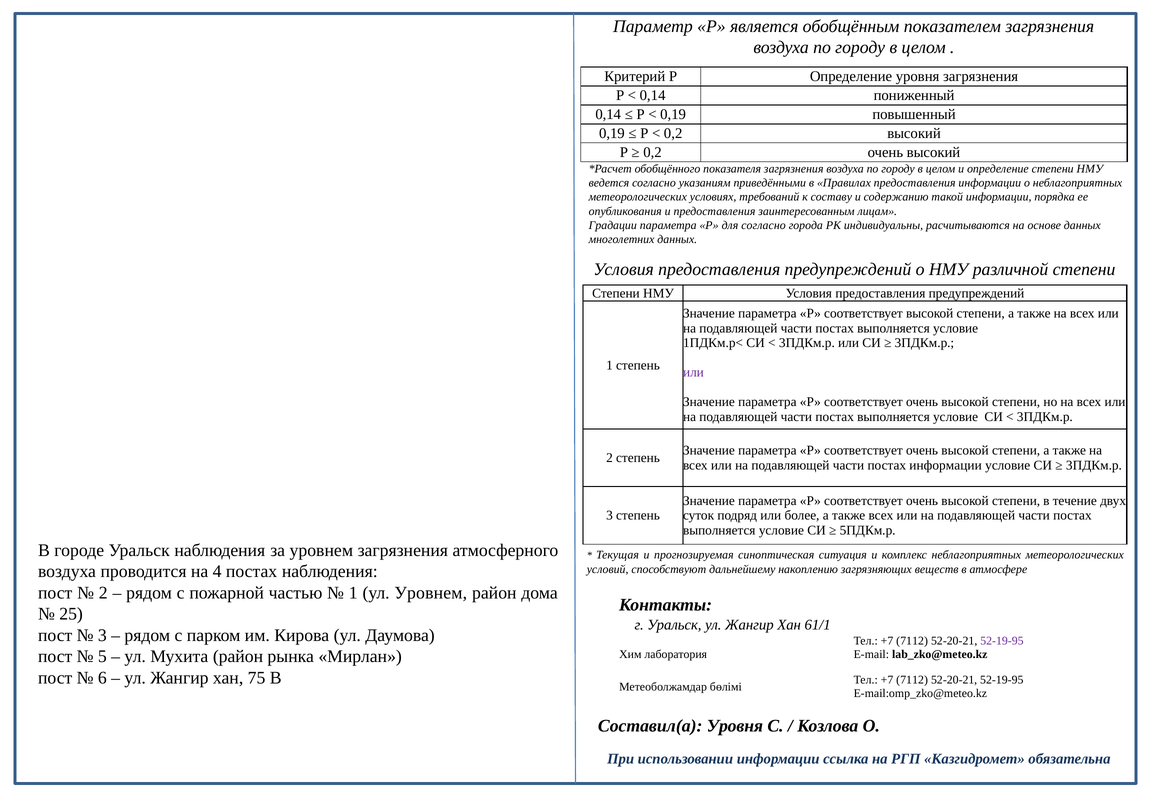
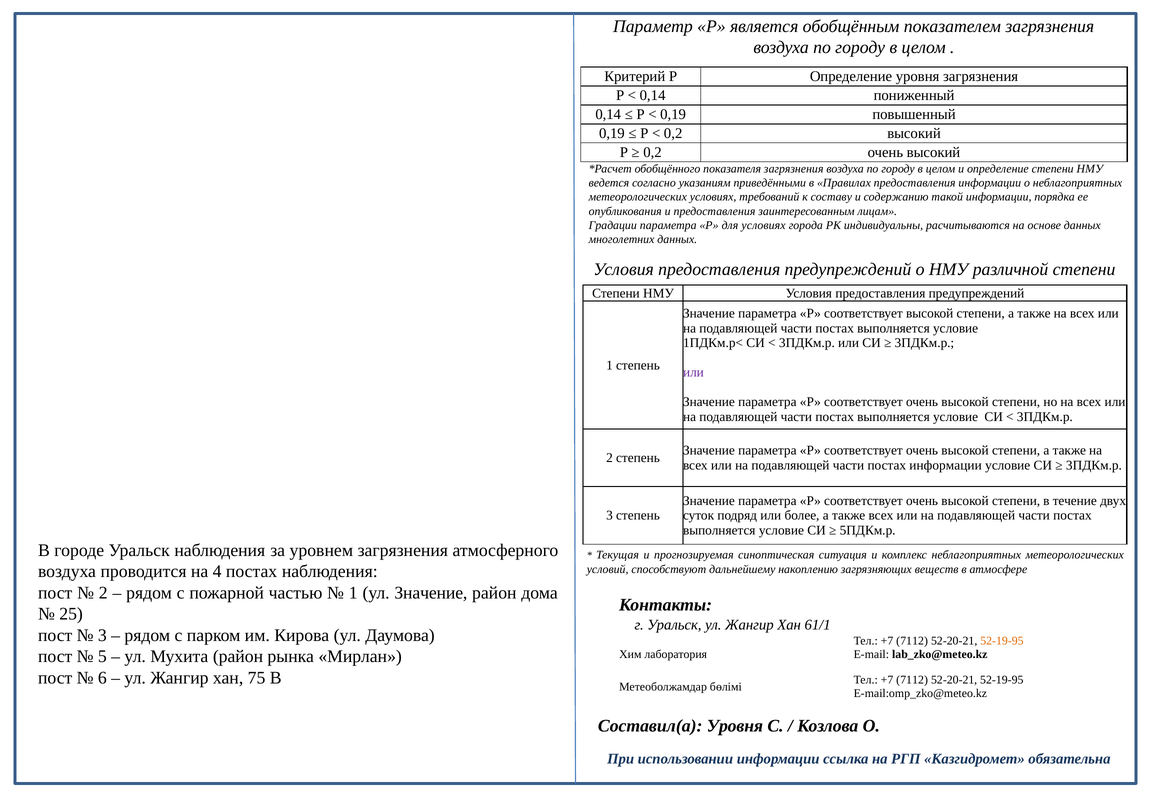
для согласно: согласно -> условиях
ул Уровнем: Уровнем -> Значение
52-19-95 at (1002, 641) colour: purple -> orange
